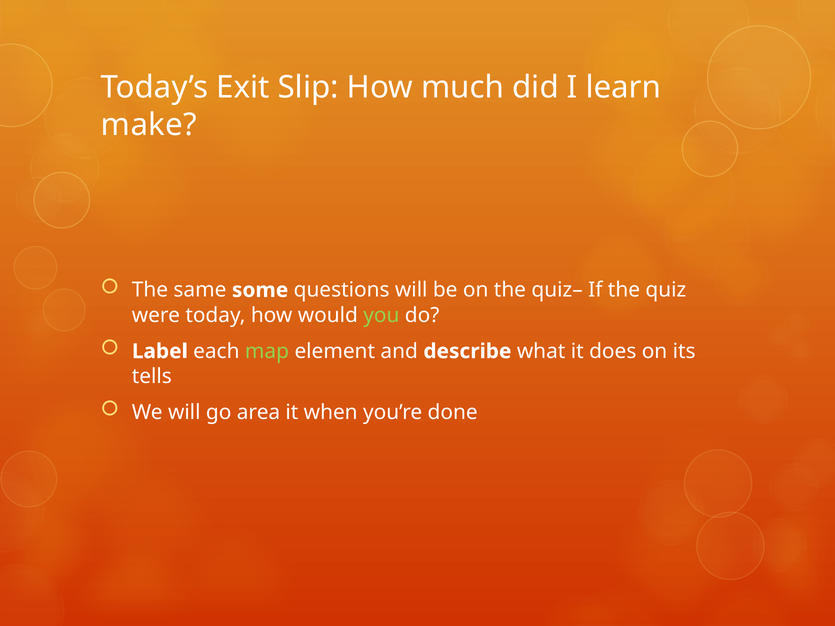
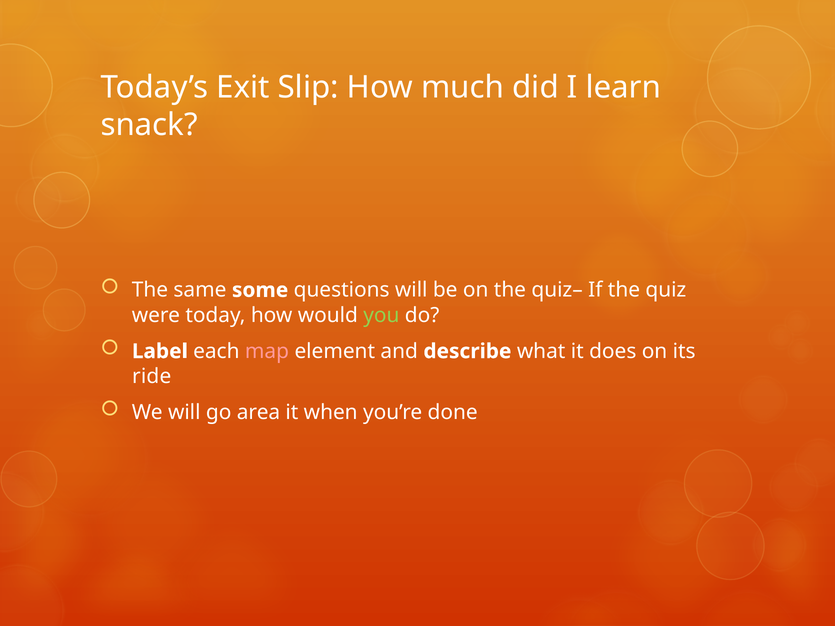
make: make -> snack
map colour: light green -> pink
tells: tells -> ride
